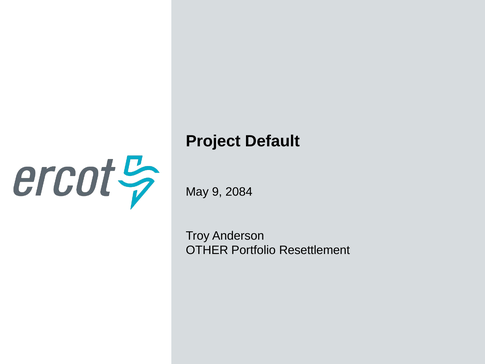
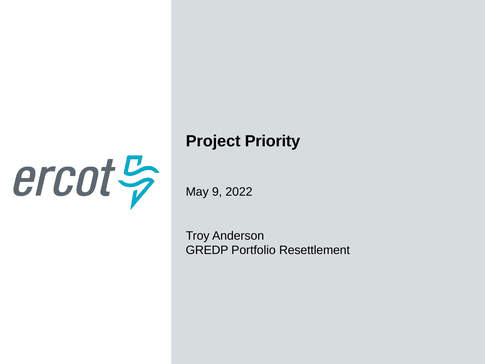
Default: Default -> Priority
2084: 2084 -> 2022
OTHER: OTHER -> GREDP
